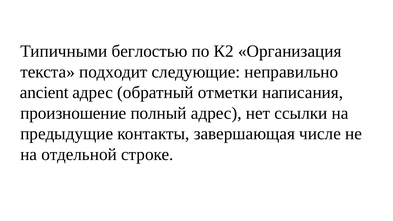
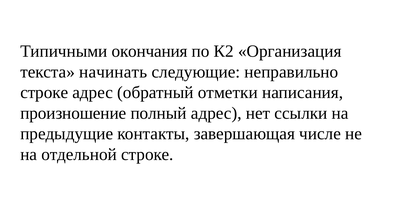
беглостью: беглостью -> окончания
подходит: подходит -> начинать
ancient at (44, 93): ancient -> строке
